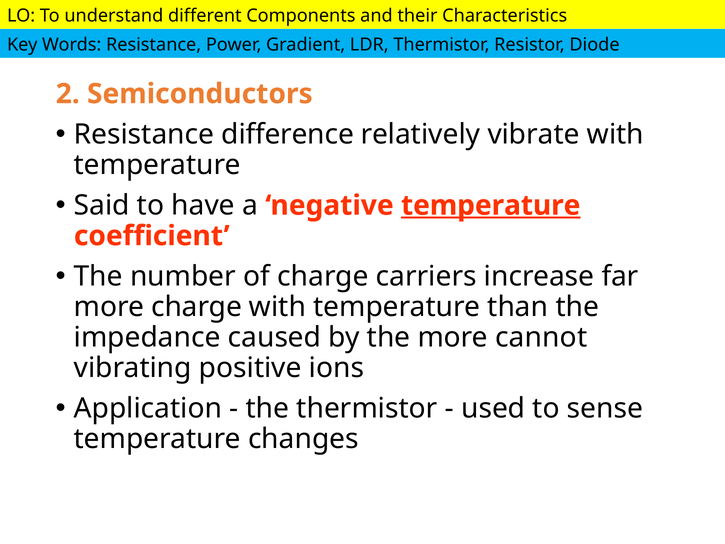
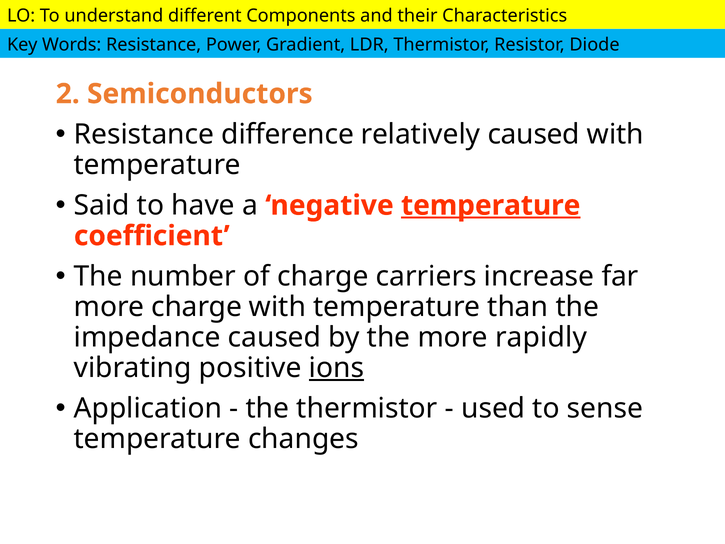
relatively vibrate: vibrate -> caused
cannot: cannot -> rapidly
ions underline: none -> present
